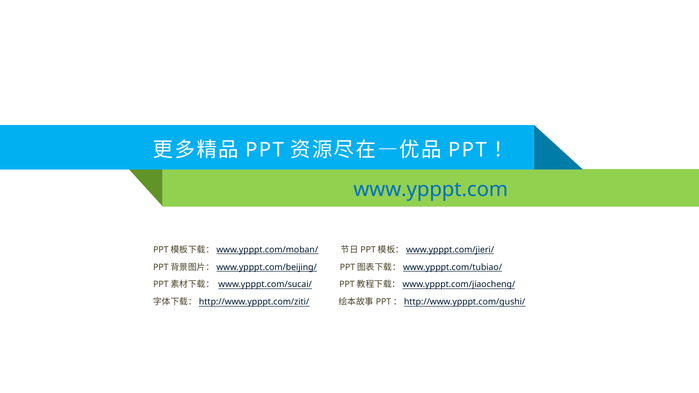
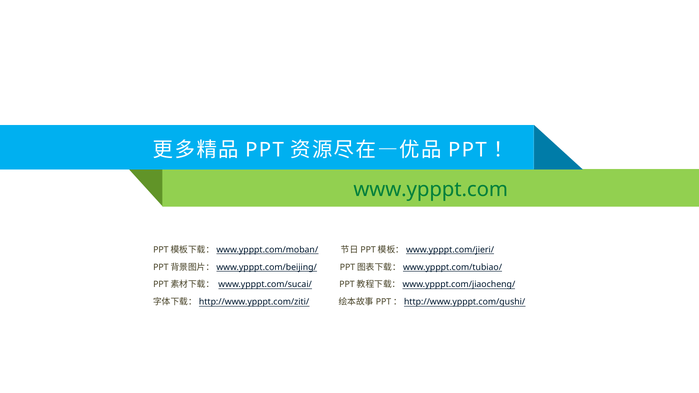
www.ypppt.com colour: blue -> green
